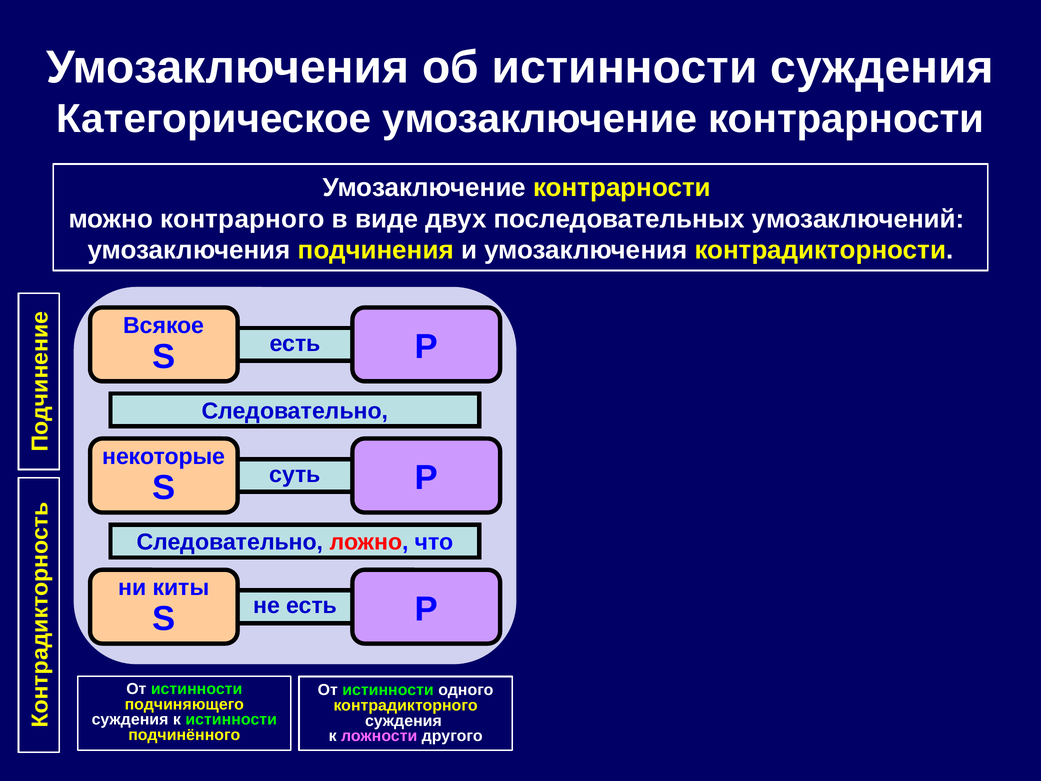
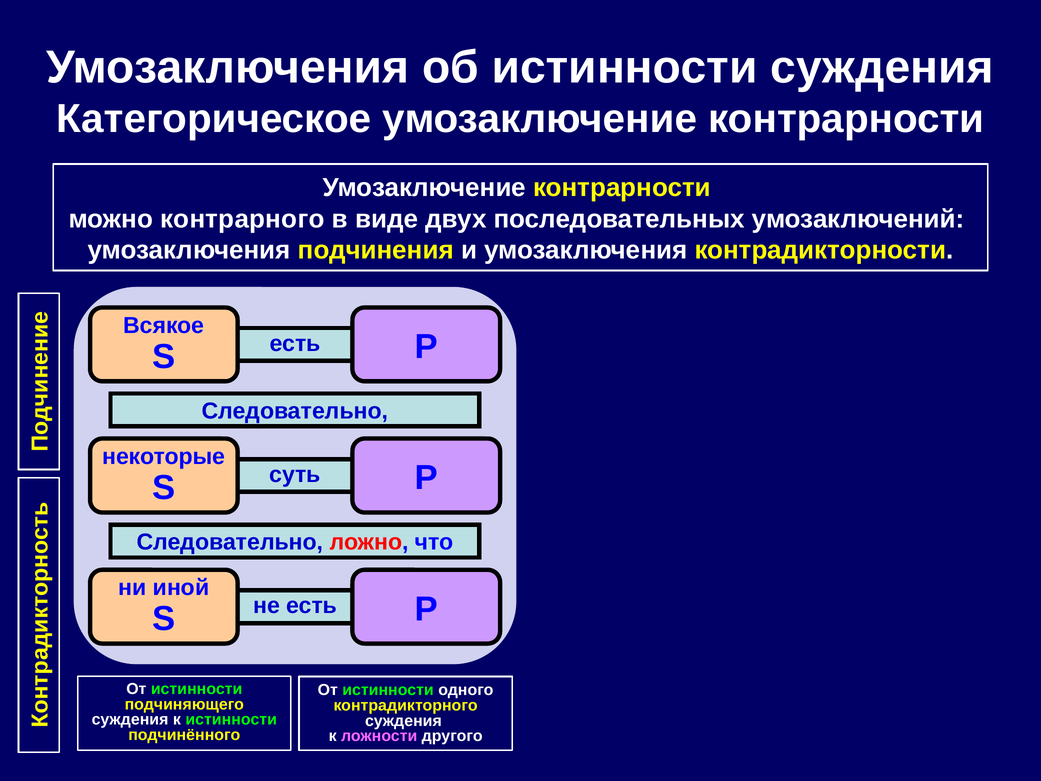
киты: киты -> иной
